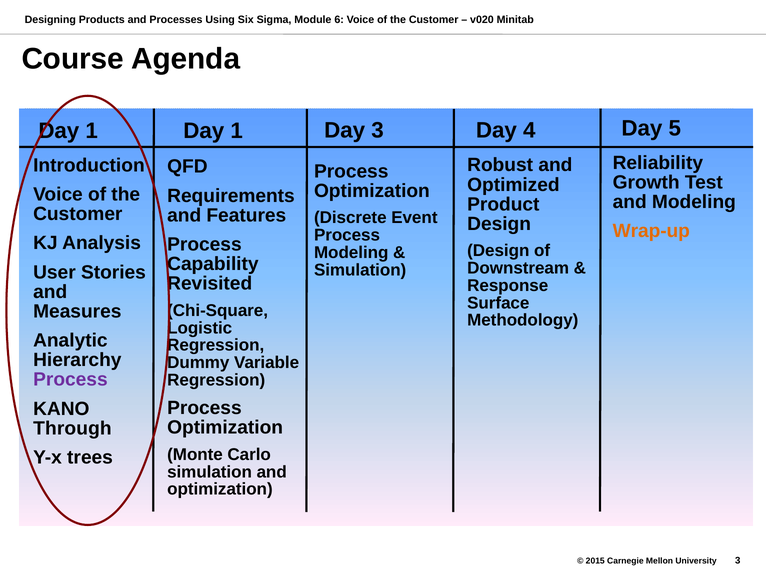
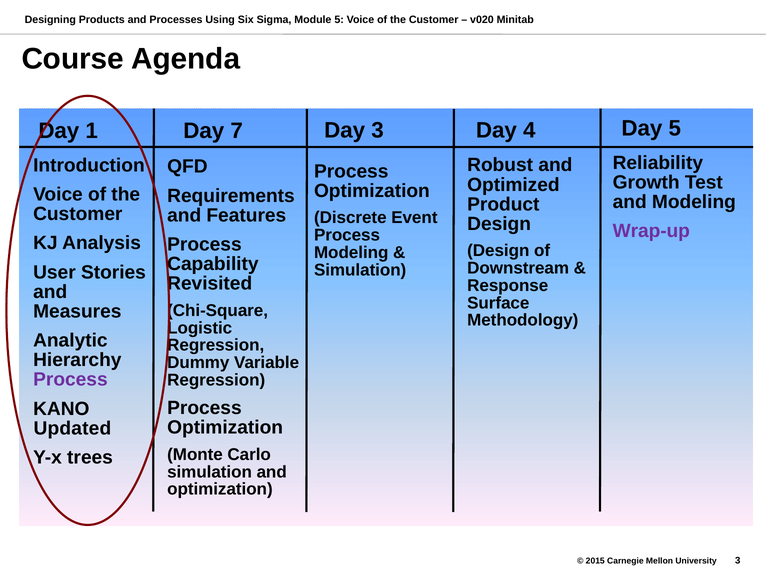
6 at (339, 19): 6 -> 5
1 at (237, 131): 1 -> 7
Wrap-up colour: orange -> purple
Through: Through -> Updated
